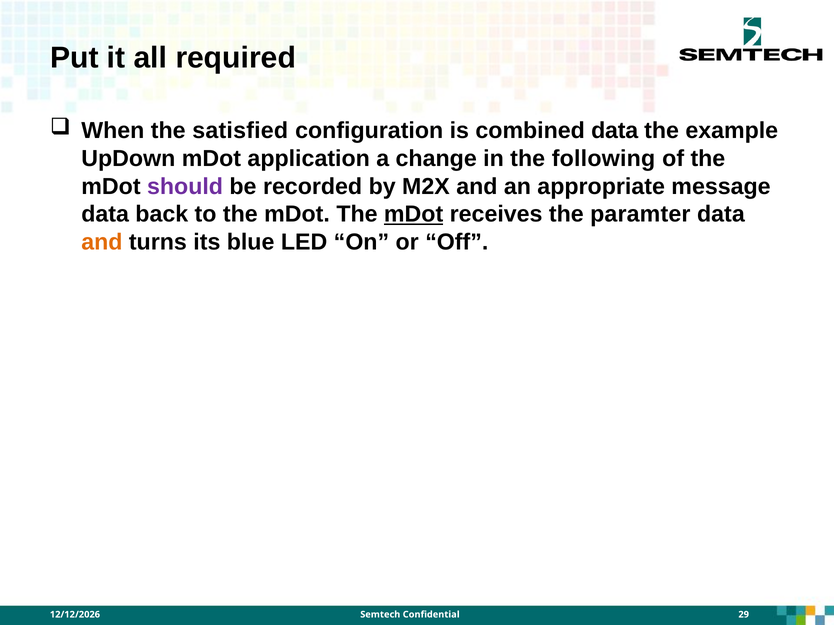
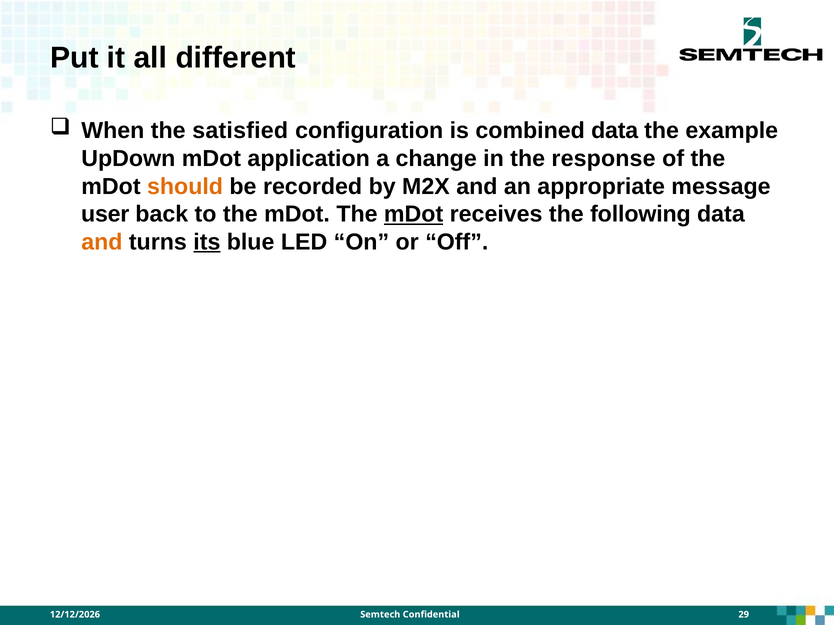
required: required -> different
following: following -> response
should colour: purple -> orange
data at (105, 214): data -> user
paramter: paramter -> following
its underline: none -> present
